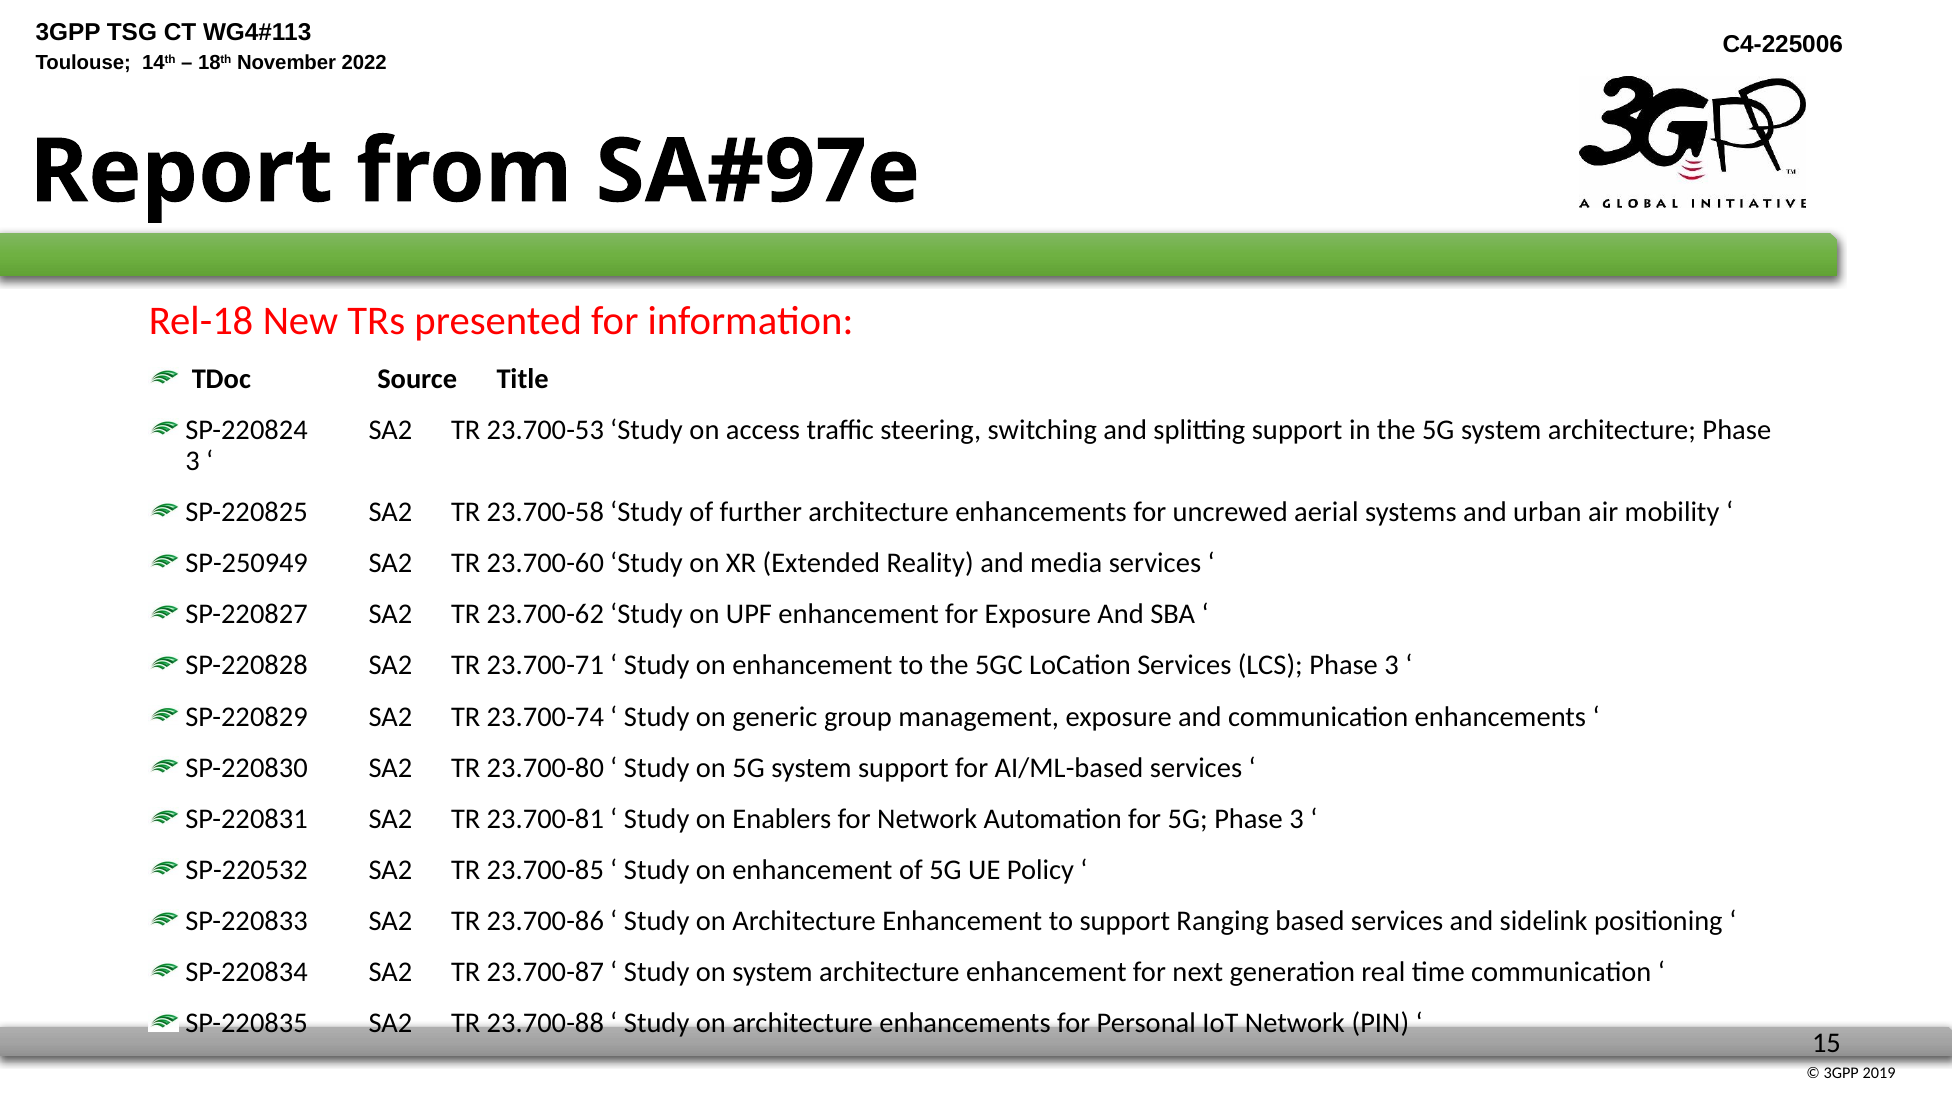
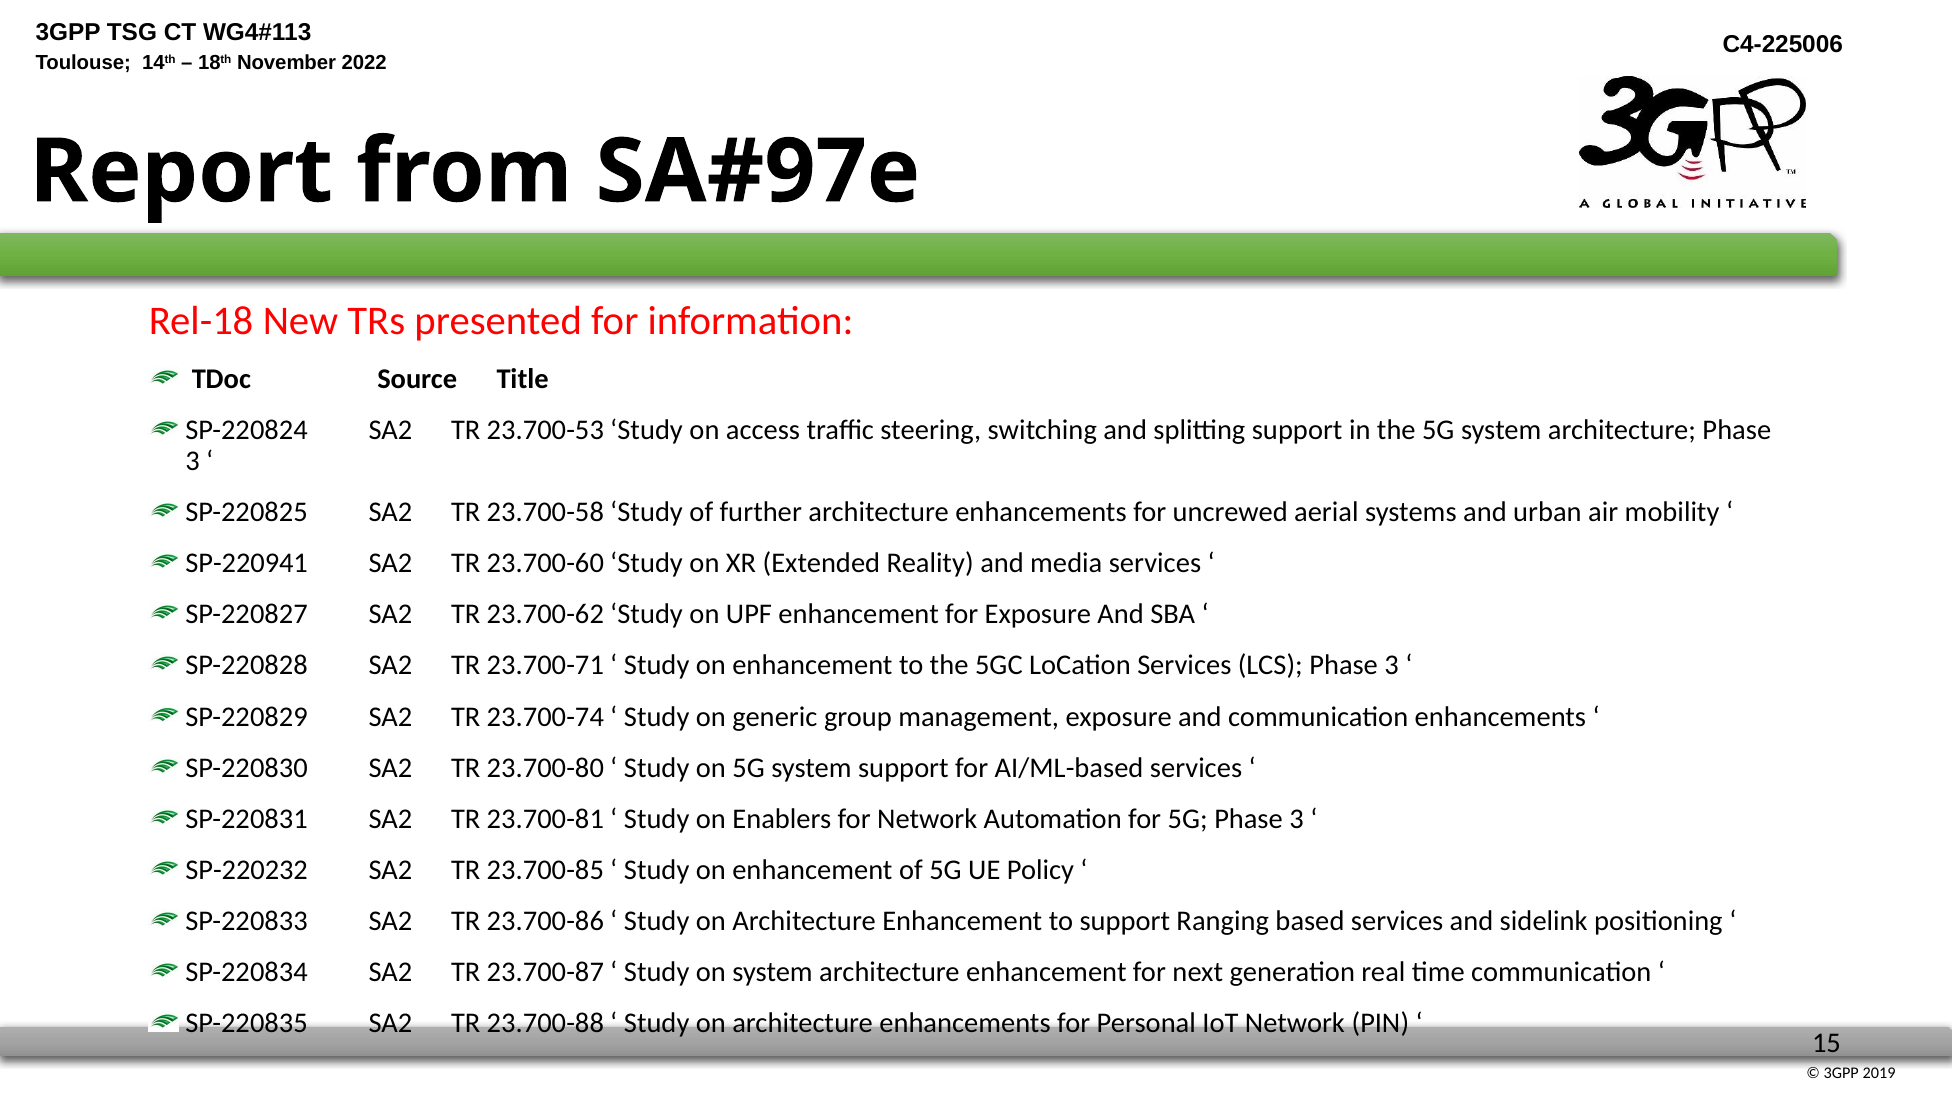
SP-250949: SP-250949 -> SP-220941
SP-220532: SP-220532 -> SP-220232
